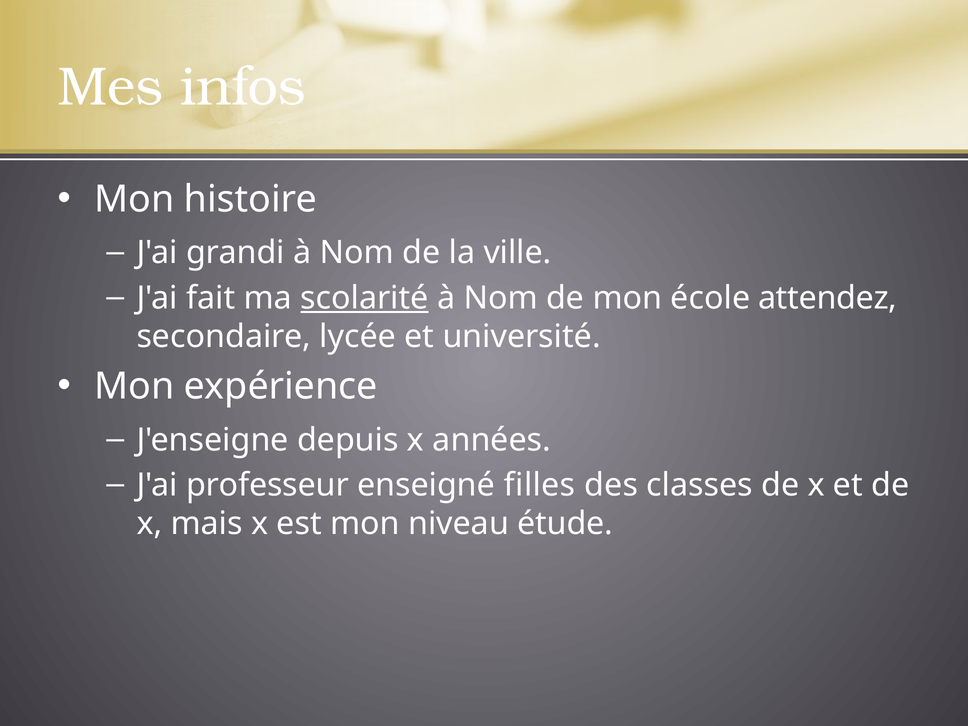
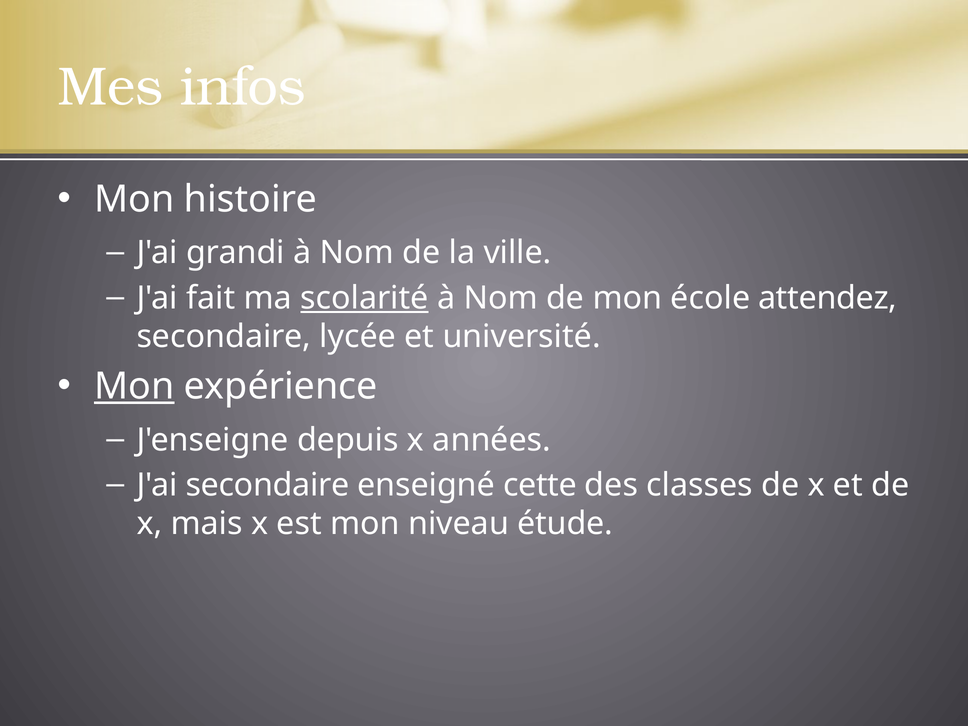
Mon at (134, 387) underline: none -> present
J'ai professeur: professeur -> secondaire
filles: filles -> cette
